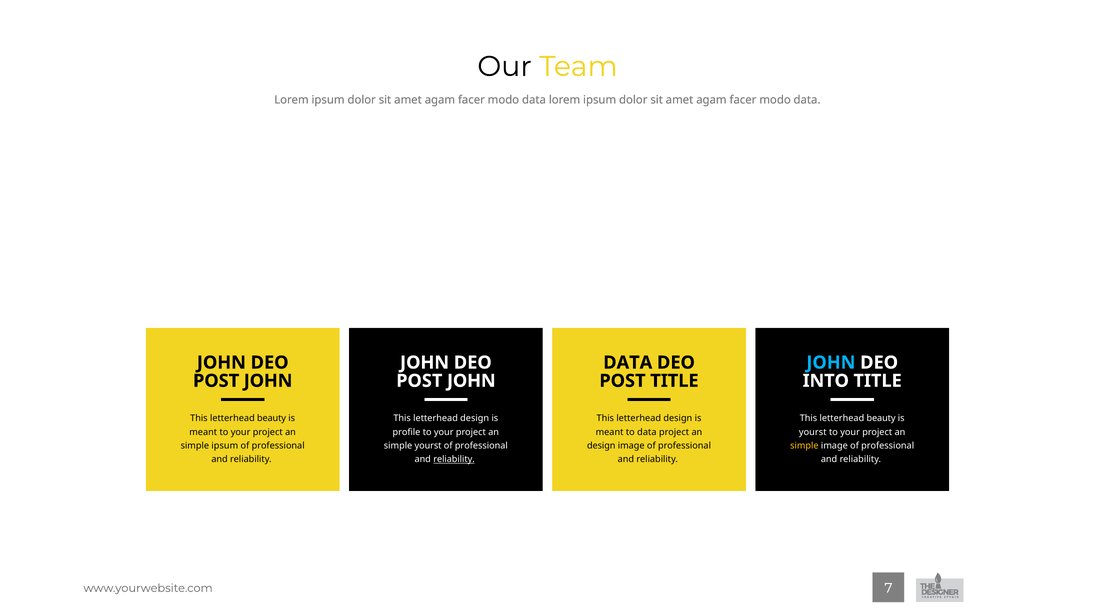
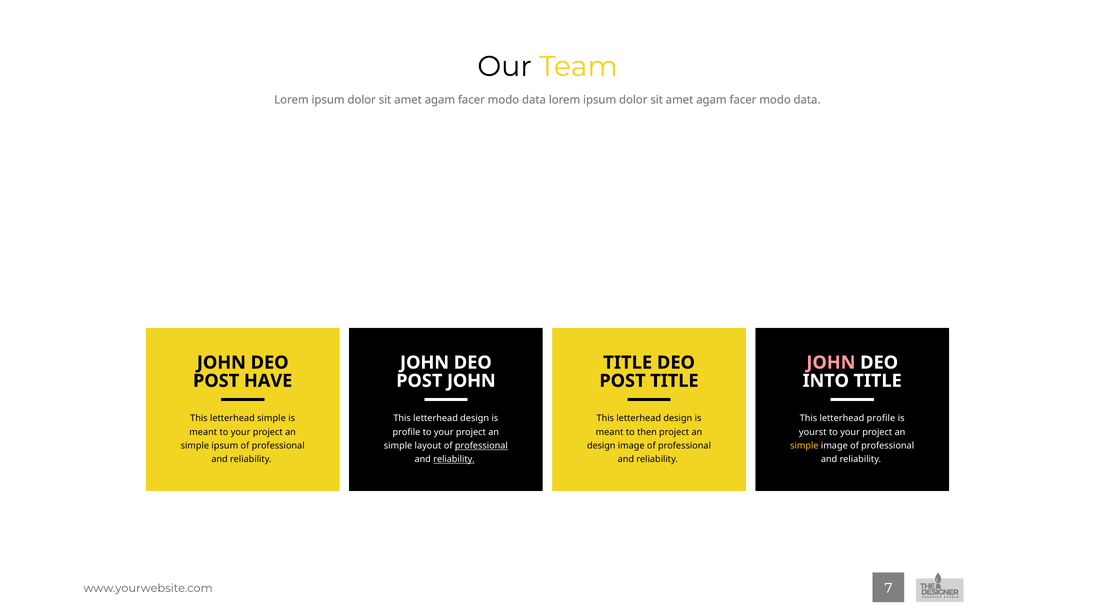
DATA at (628, 363): DATA -> TITLE
JOHN at (831, 363) colour: light blue -> pink
JOHN at (268, 381): JOHN -> HAVE
beauty at (272, 418): beauty -> simple
beauty at (881, 418): beauty -> profile
to data: data -> then
simple yourst: yourst -> layout
professional at (481, 446) underline: none -> present
